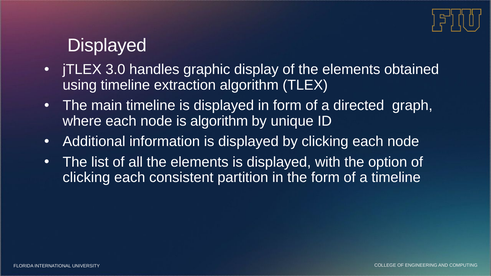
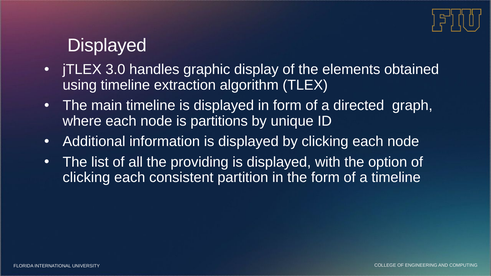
is algorithm: algorithm -> partitions
all the elements: elements -> providing
